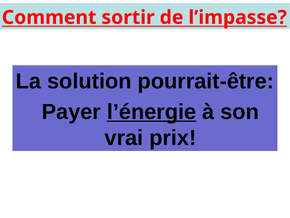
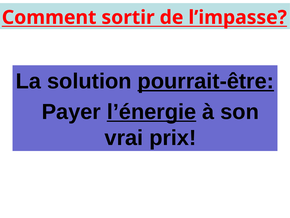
pourrait-être underline: none -> present
